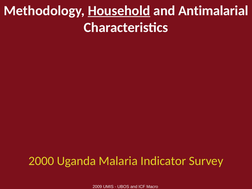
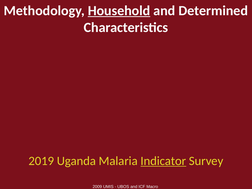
Antimalarial: Antimalarial -> Determined
2000: 2000 -> 2019
Indicator underline: none -> present
